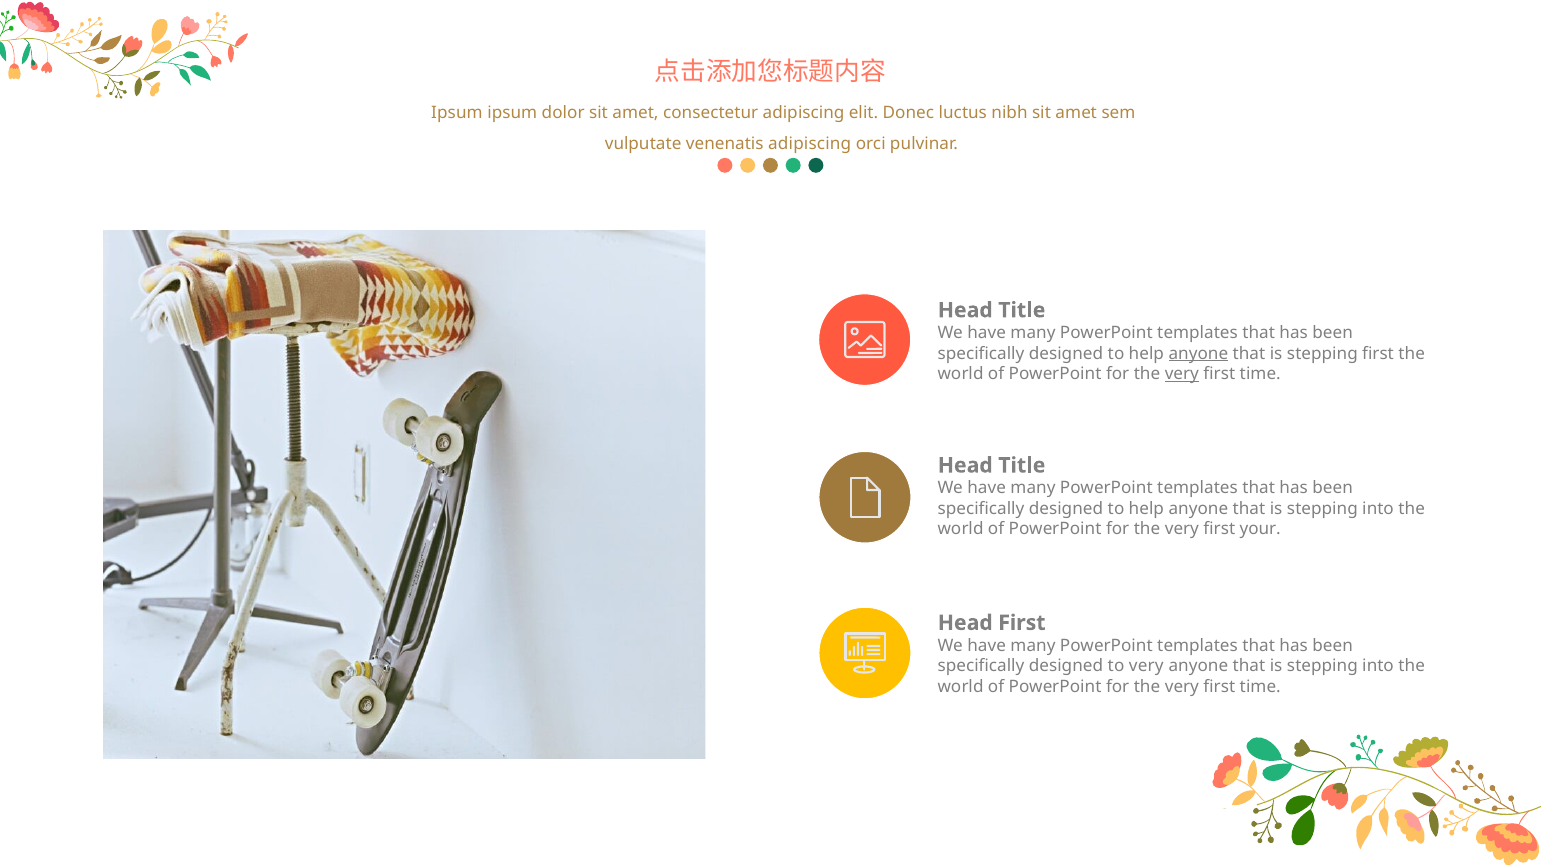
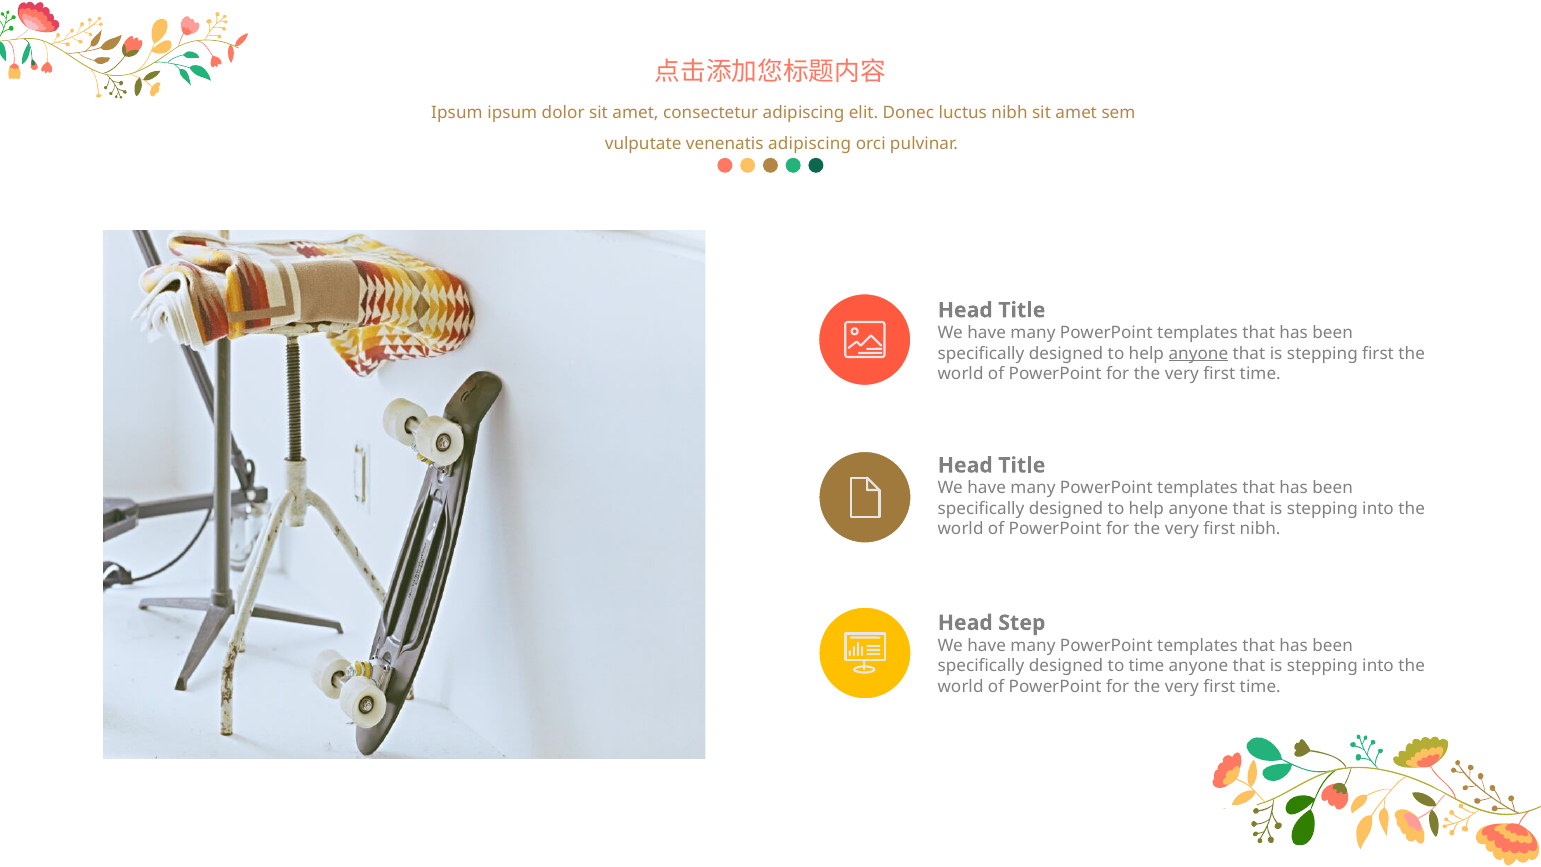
very at (1182, 374) underline: present -> none
first your: your -> nibh
Head First: First -> Step
to very: very -> time
